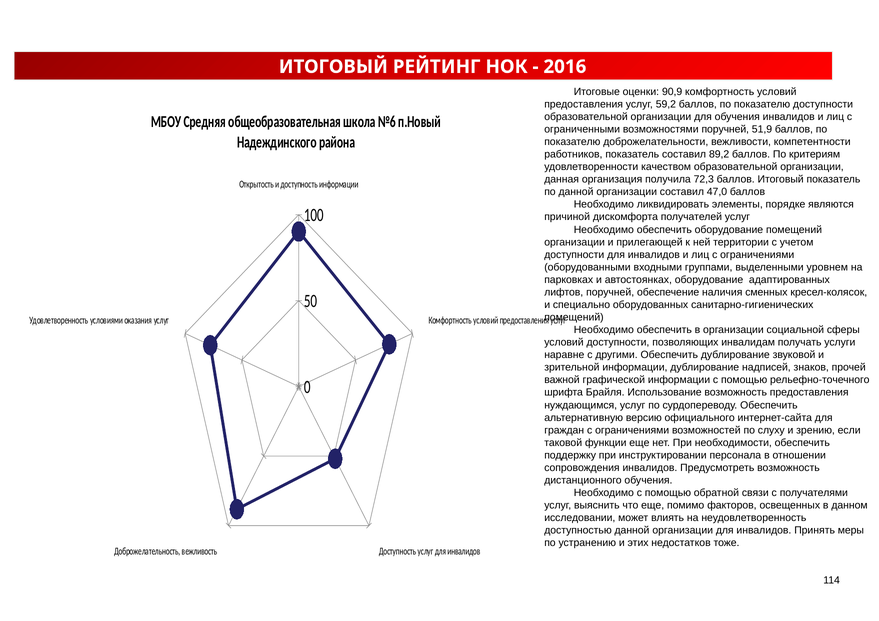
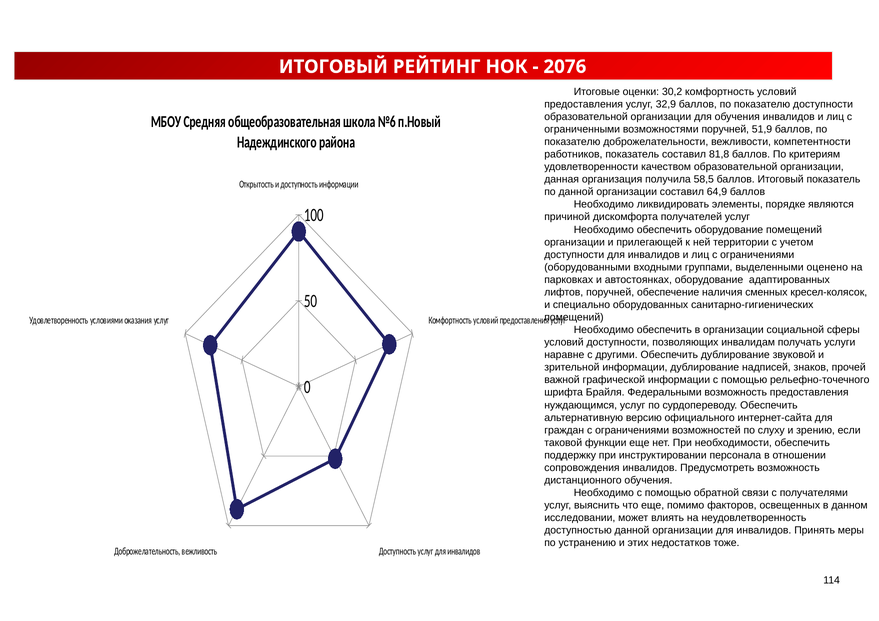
2016: 2016 -> 2076
90,9: 90,9 -> 30,2
59,2: 59,2 -> 32,9
89,2: 89,2 -> 81,8
72,3: 72,3 -> 58,5
47,0: 47,0 -> 64,9
уровнем: уровнем -> оценено
Использование: Использование -> Федеральными
